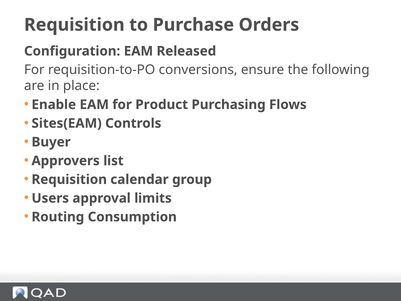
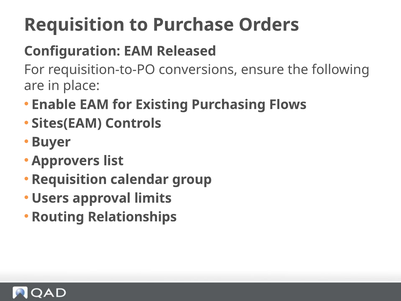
Product: Product -> Existing
Consumption: Consumption -> Relationships
